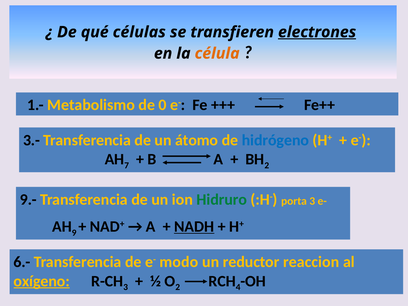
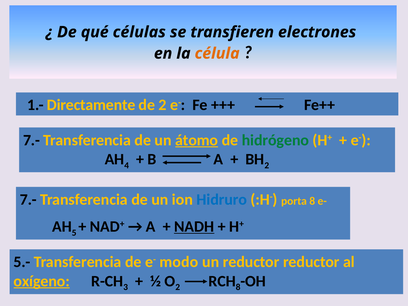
electrones underline: present -> none
Metabolismo: Metabolismo -> Directamente
de 0: 0 -> 2
3.- at (31, 140): 3.- -> 7.-
átomo underline: none -> present
hidrógeno colour: blue -> green
7: 7 -> 4
9.- at (28, 200): 9.- -> 7.-
Hidruro colour: green -> blue
porta 3: 3 -> 8
9: 9 -> 5
6.-: 6.- -> 5.-
reductor reaccion: reaccion -> reductor
4 at (238, 287): 4 -> 8
